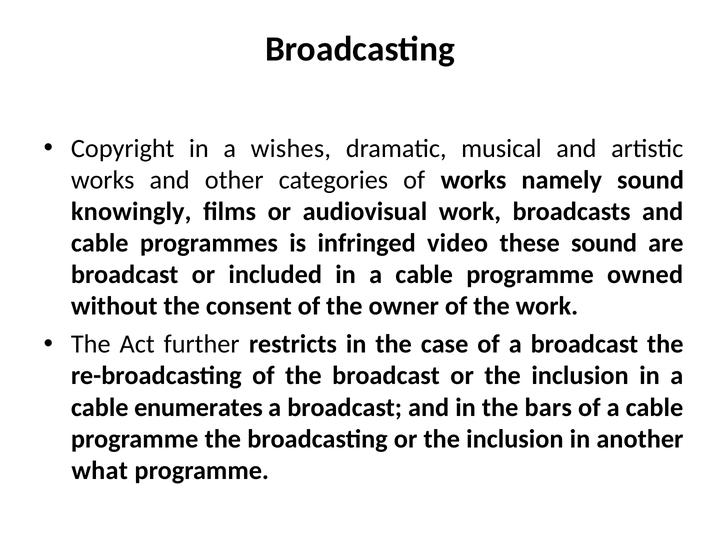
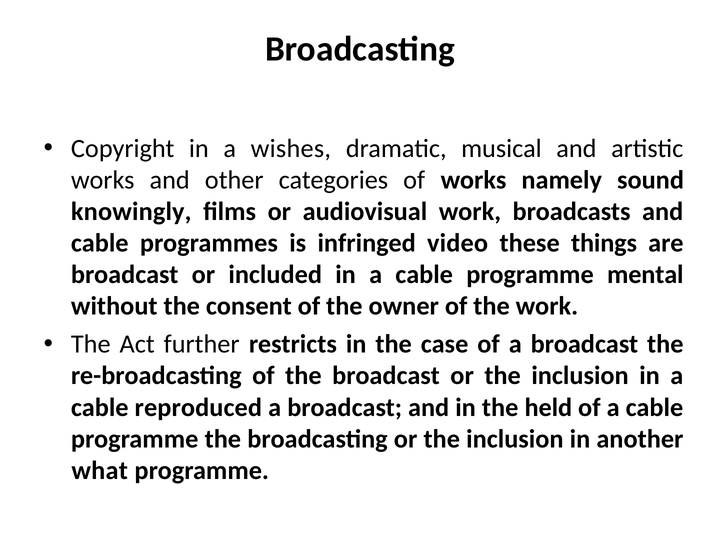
these sound: sound -> things
owned: owned -> mental
enumerates: enumerates -> reproduced
bars: bars -> held
